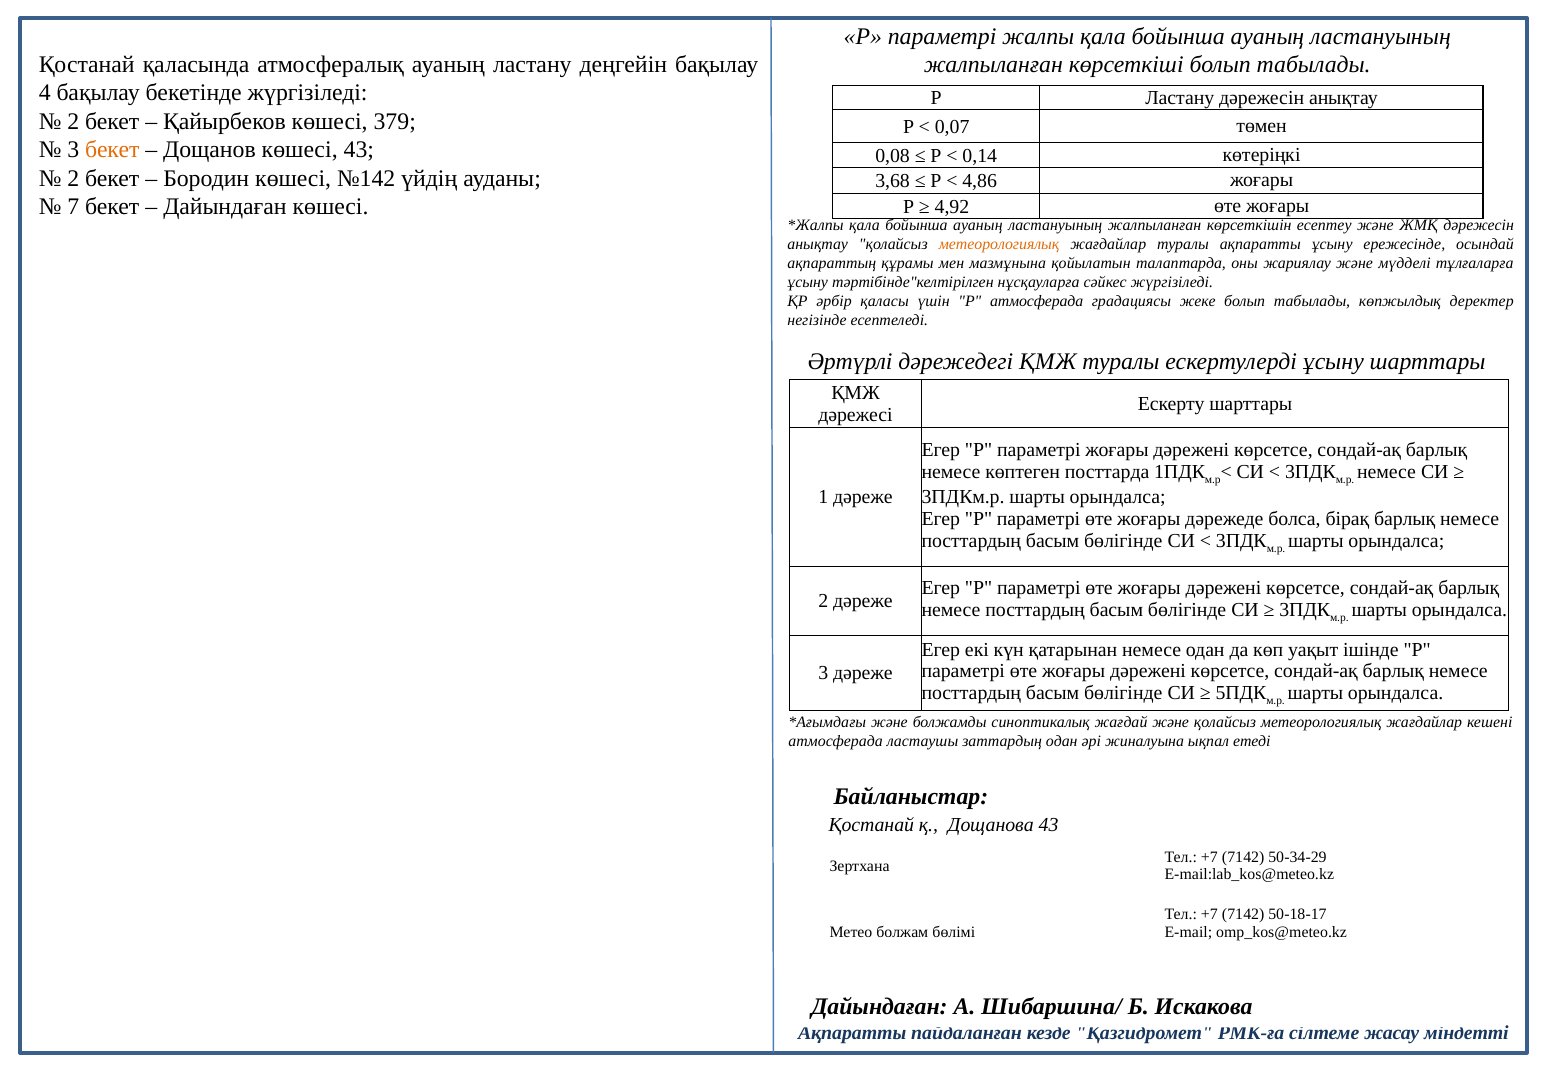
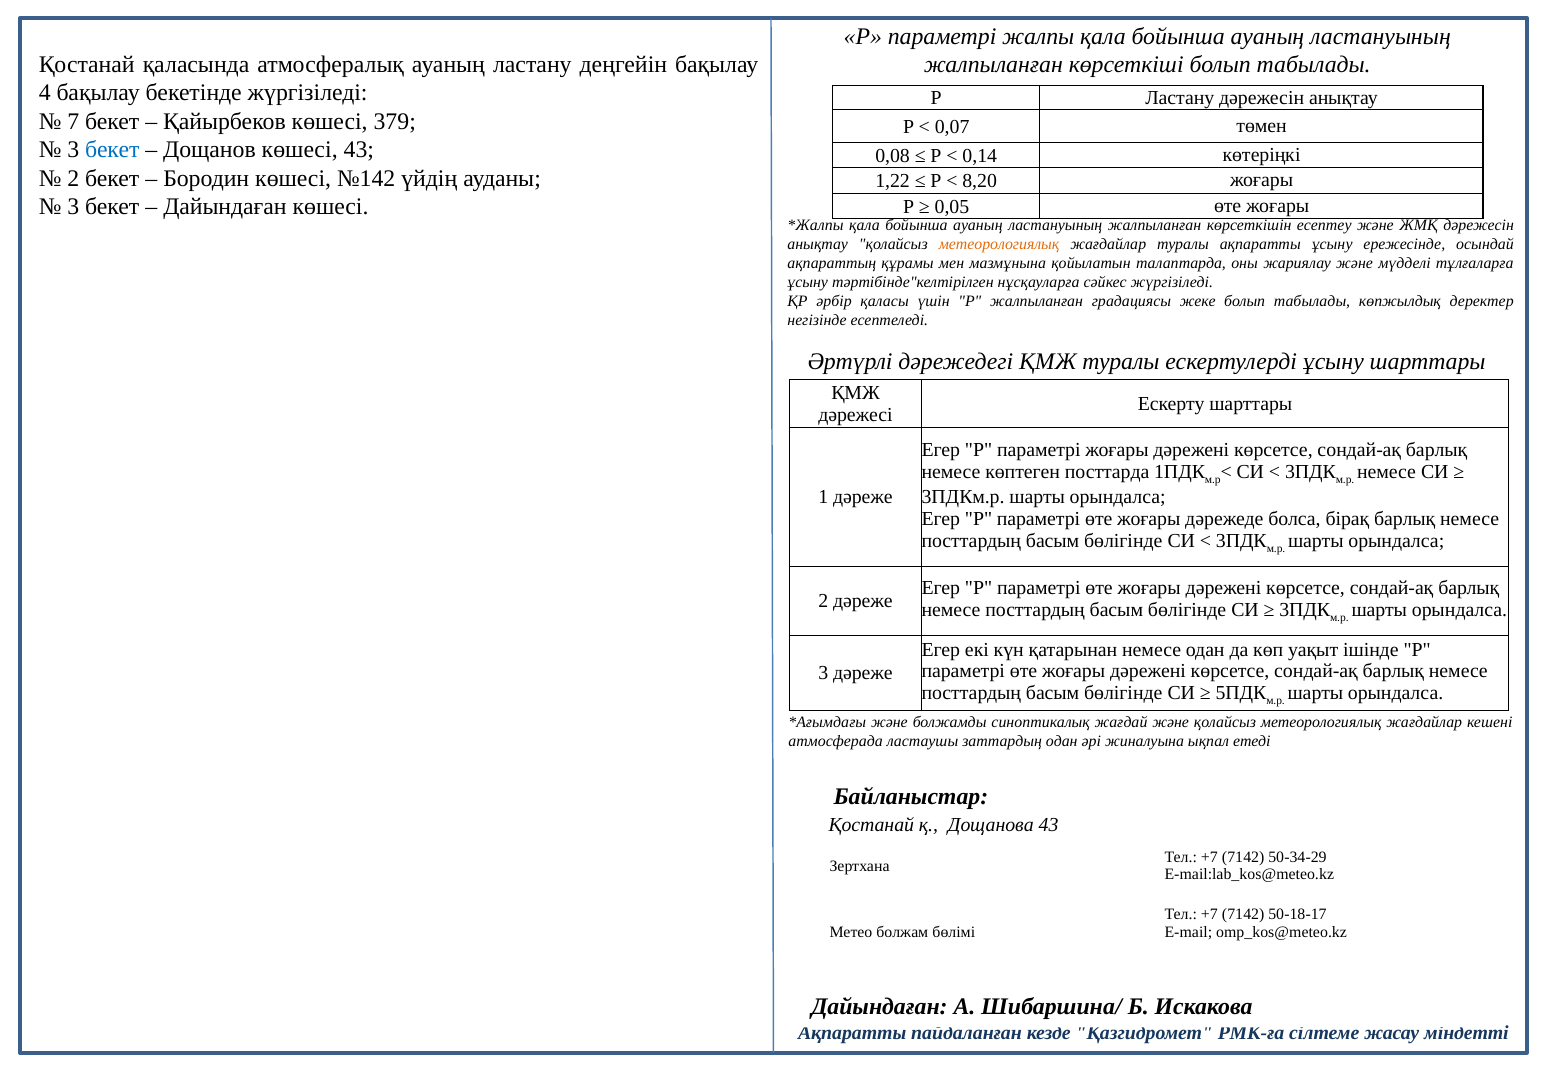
2 at (73, 121): 2 -> 7
бекет at (112, 150) colour: orange -> blue
3,68: 3,68 -> 1,22
4,86: 4,86 -> 8,20
7 at (73, 207): 7 -> 3
4,92: 4,92 -> 0,05
Р атмосферада: атмосферада -> жалпыланған
